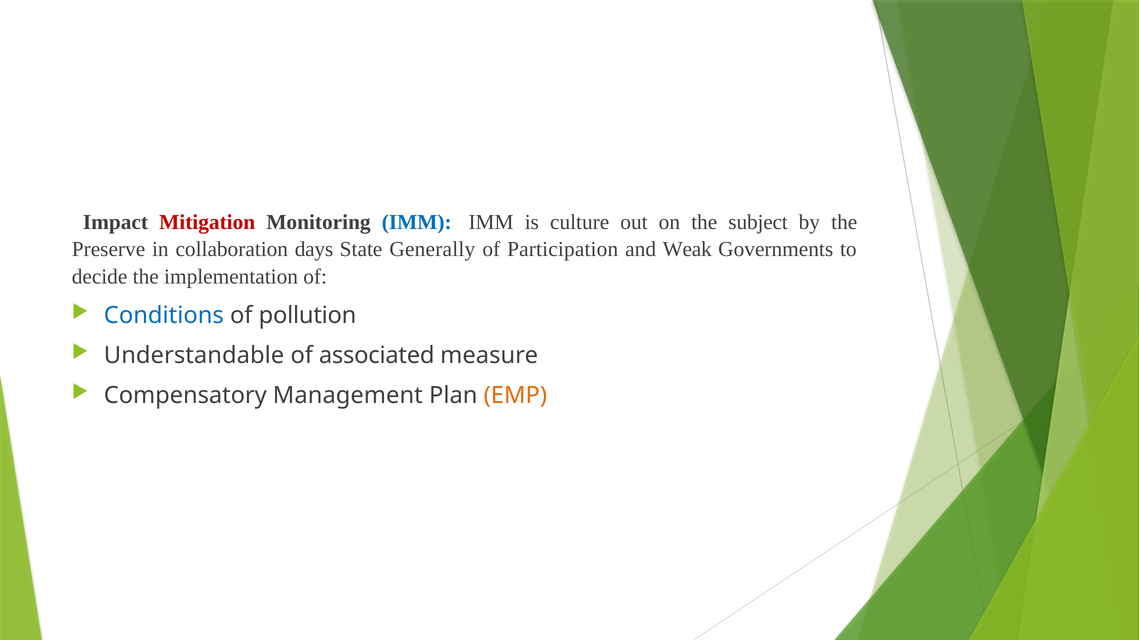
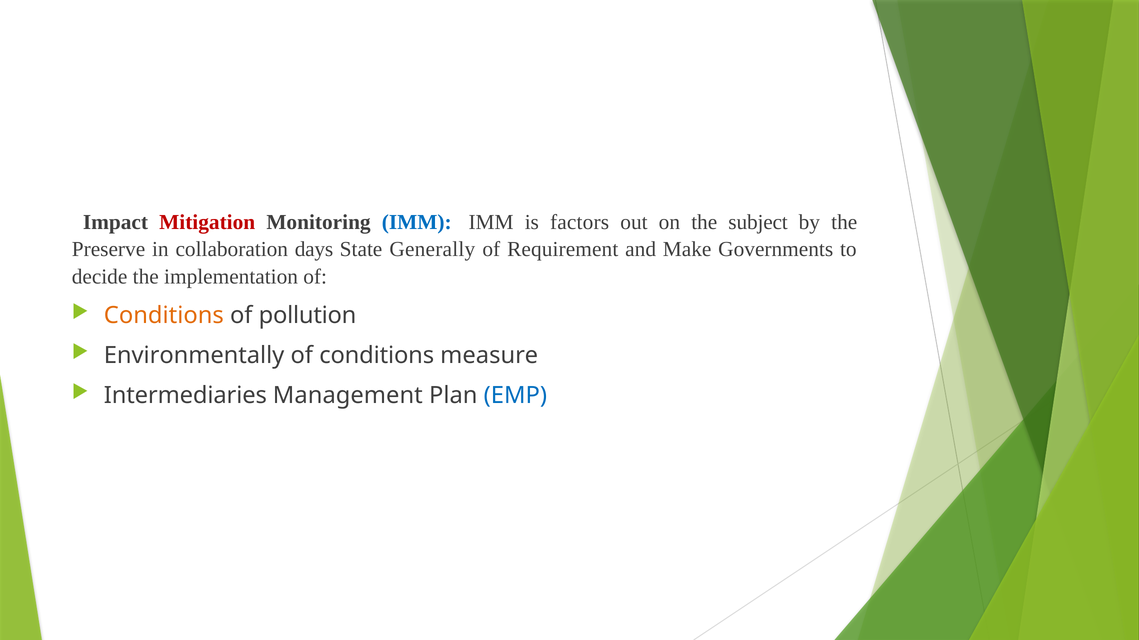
culture: culture -> factors
Participation: Participation -> Requirement
Weak: Weak -> Make
Conditions at (164, 316) colour: blue -> orange
Understandable: Understandable -> Environmentally
of associated: associated -> conditions
Compensatory: Compensatory -> Intermediaries
EMP colour: orange -> blue
